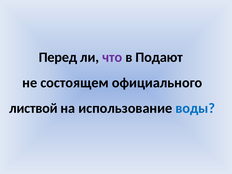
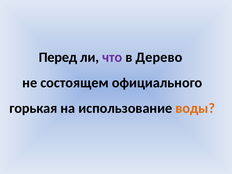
Подают: Подают -> Дерево
листвой: листвой -> горькая
воды colour: blue -> orange
